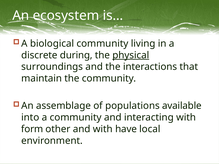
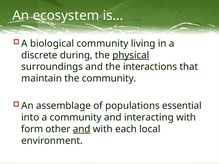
available: available -> essential
and at (82, 129) underline: none -> present
have: have -> each
